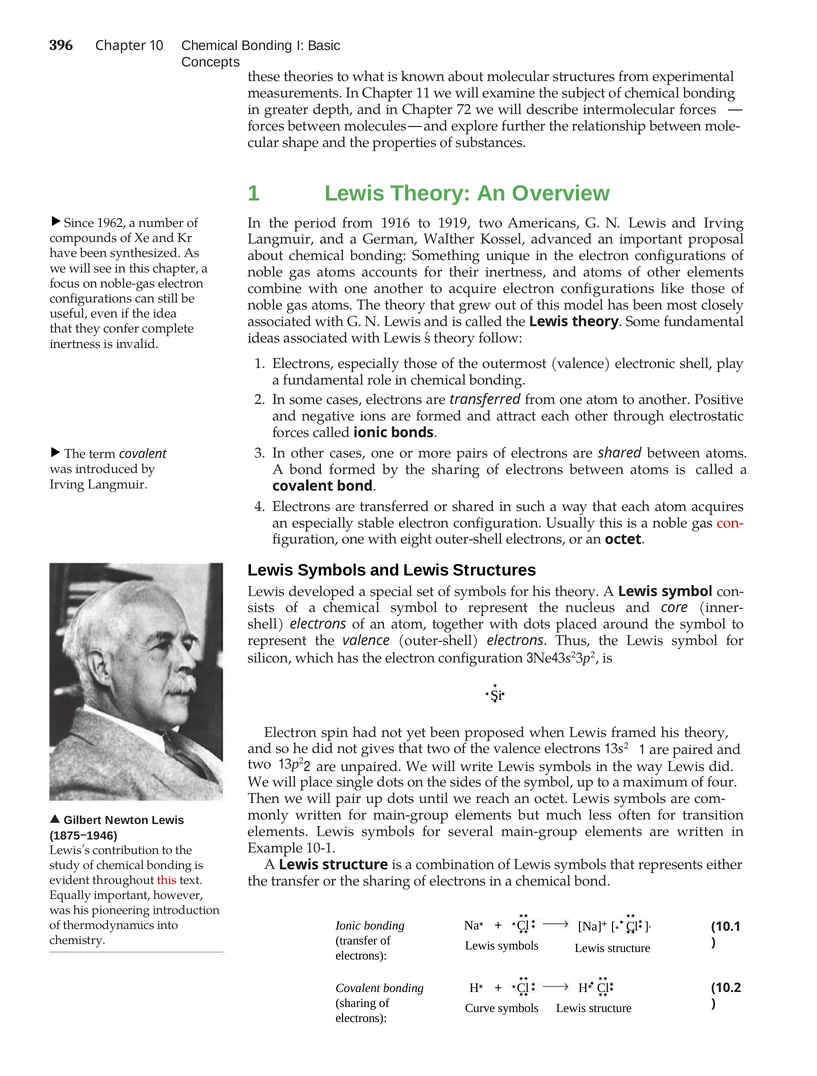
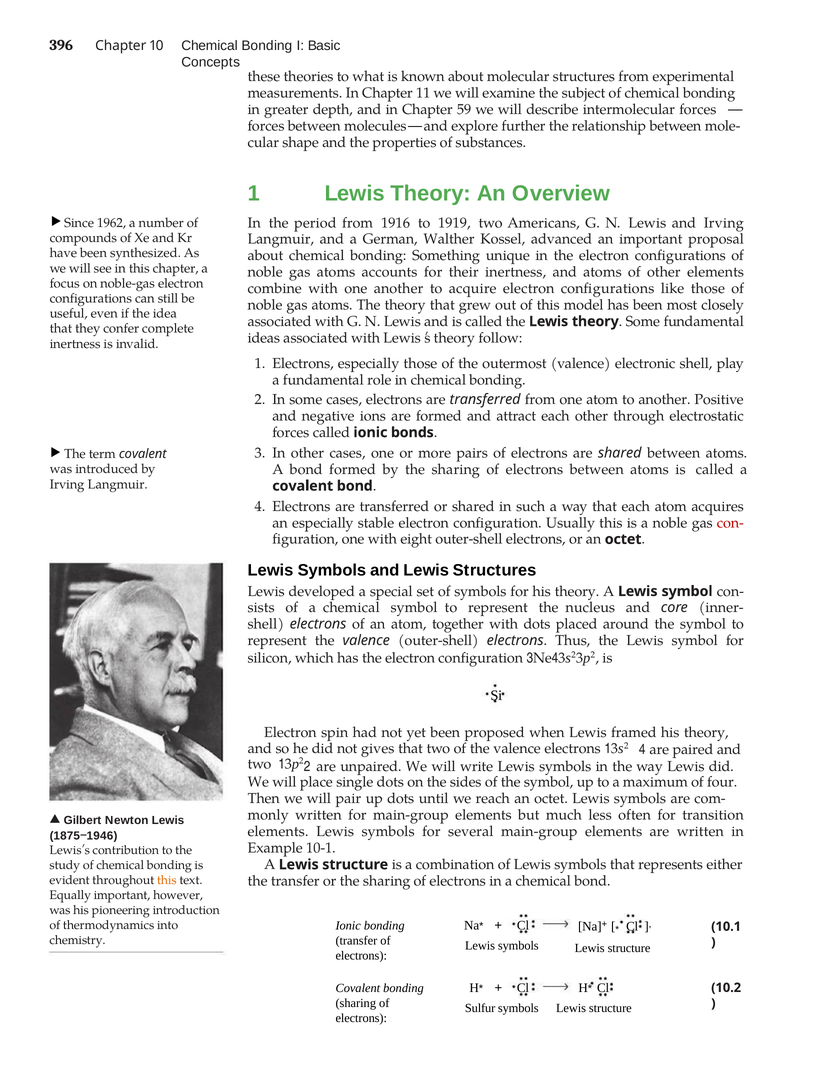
72: 72 -> 59
1 at (642, 750): 1 -> 4
this at (167, 881) colour: red -> orange
Curve: Curve -> Sulfur
